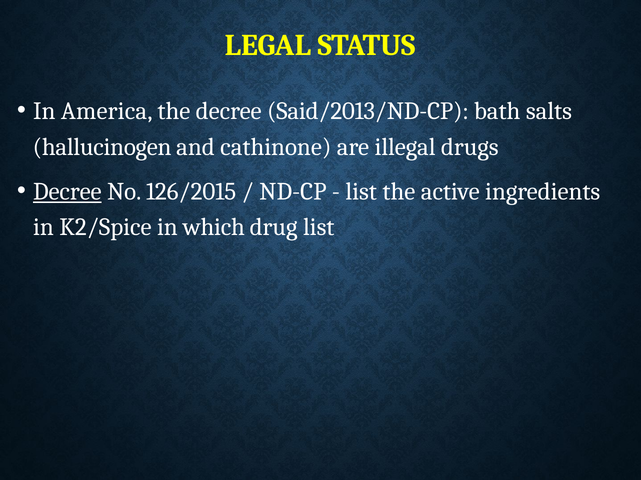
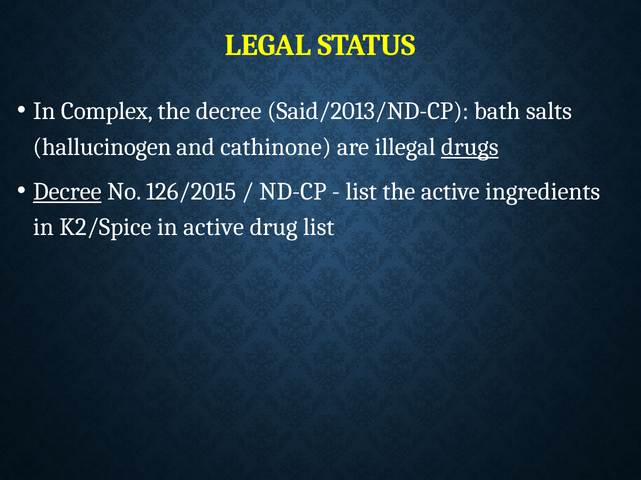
America: America -> Complex
drugs underline: none -> present
in which: which -> active
